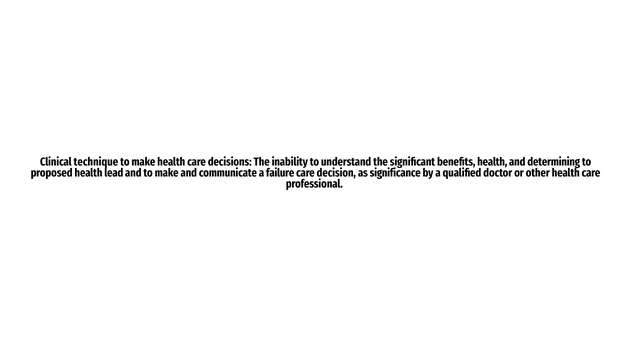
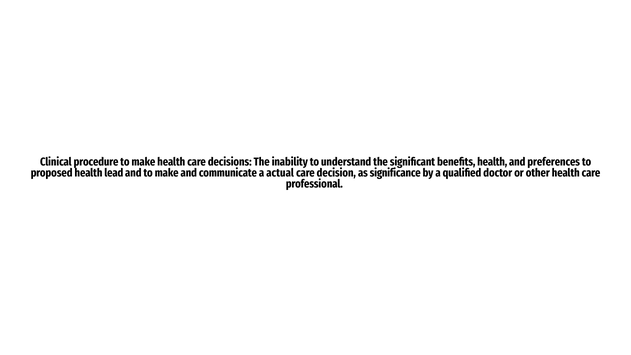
technique: technique -> procedure
determining: determining -> preferences
failure: failure -> actual
